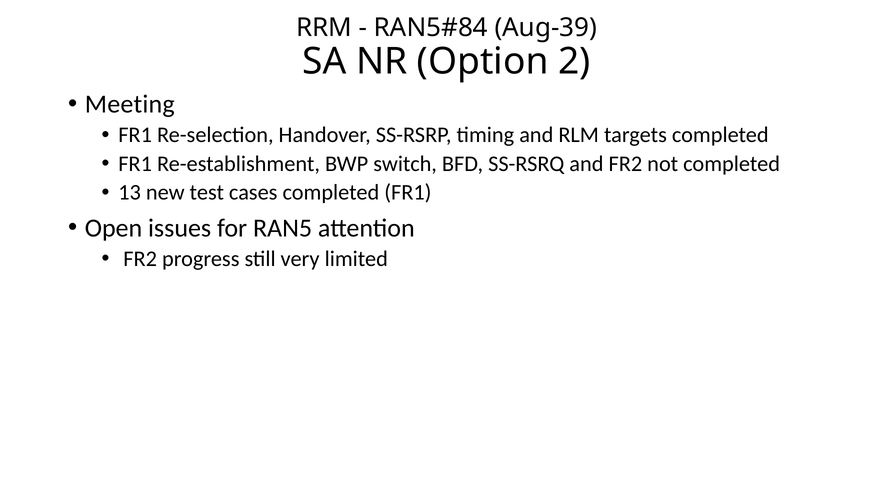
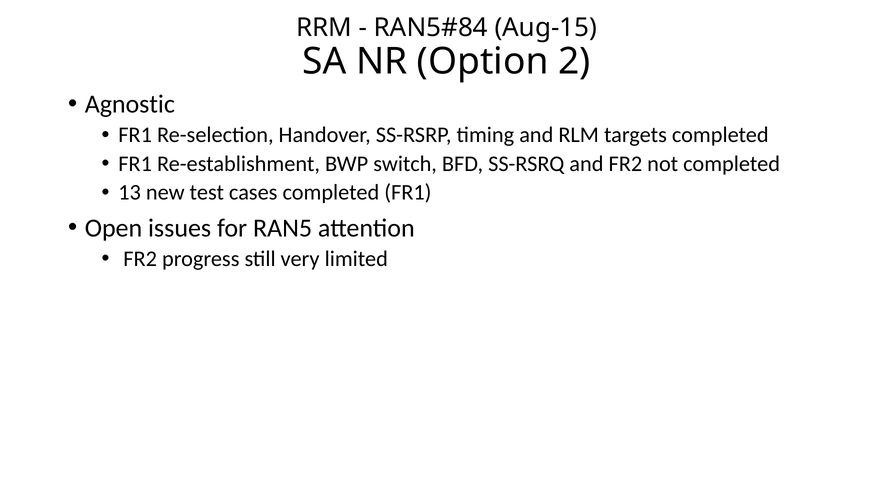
Aug-39: Aug-39 -> Aug-15
Meeting: Meeting -> Agnostic
